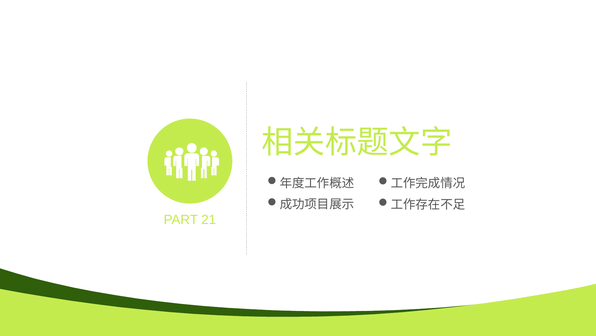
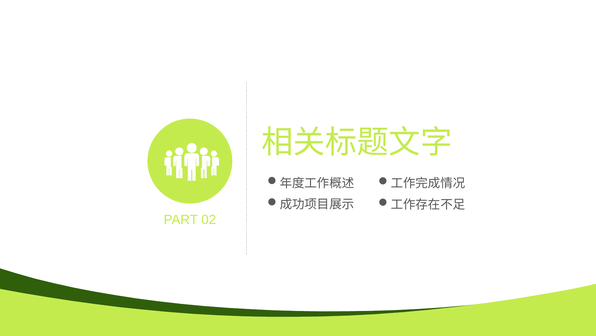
21: 21 -> 02
